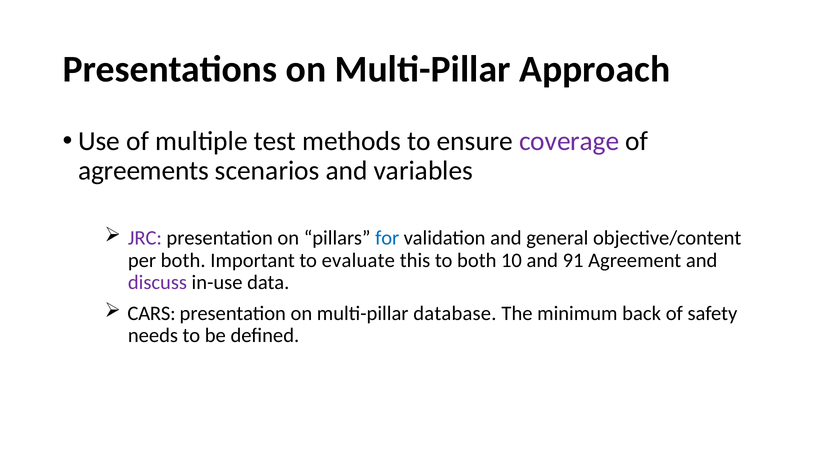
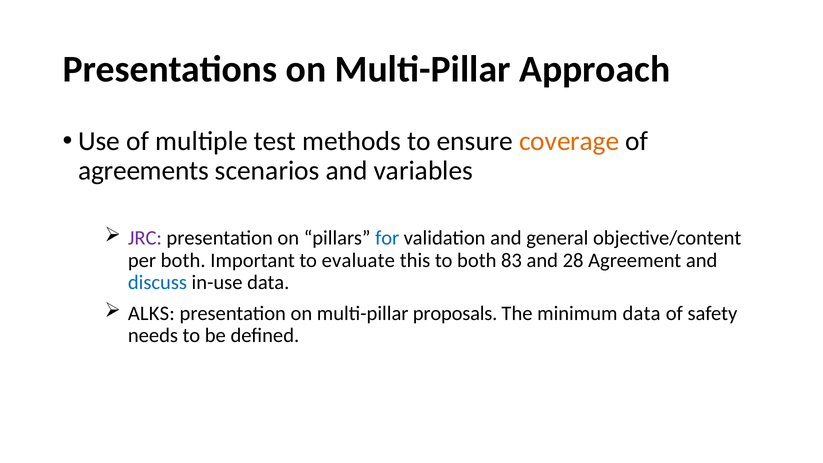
coverage colour: purple -> orange
10: 10 -> 83
91: 91 -> 28
discuss colour: purple -> blue
CARS: CARS -> ALKS
database: database -> proposals
minimum back: back -> data
